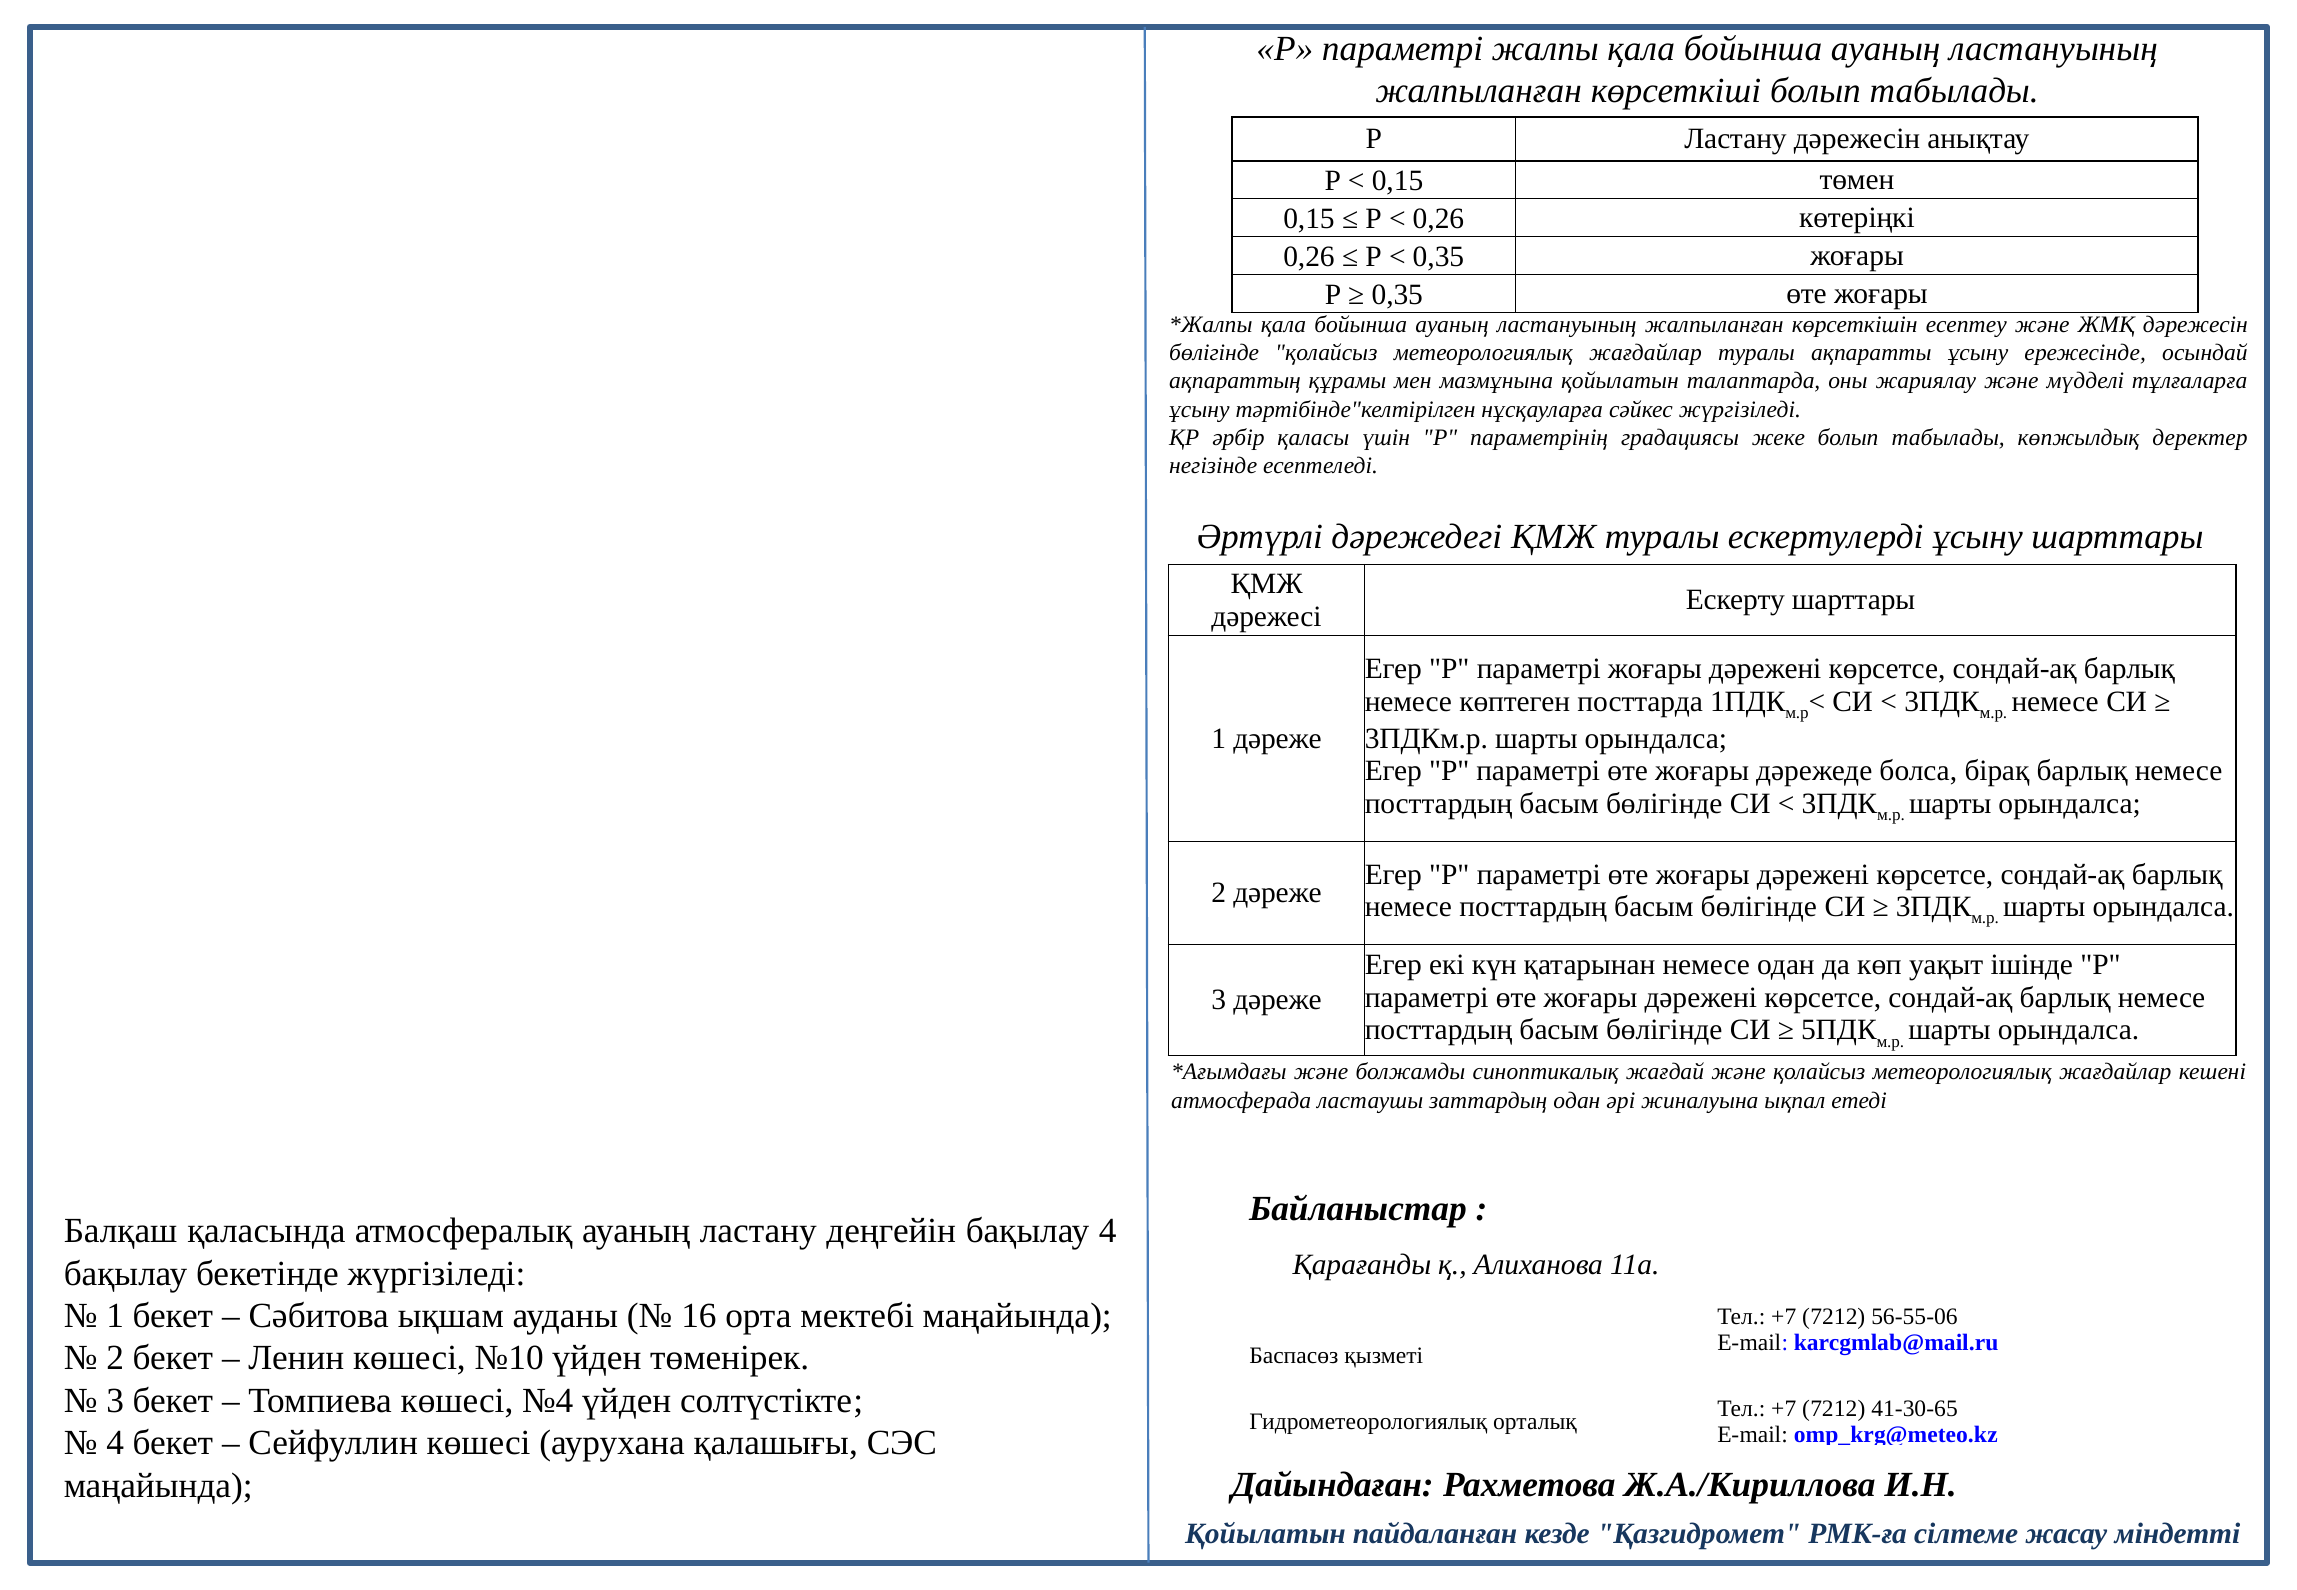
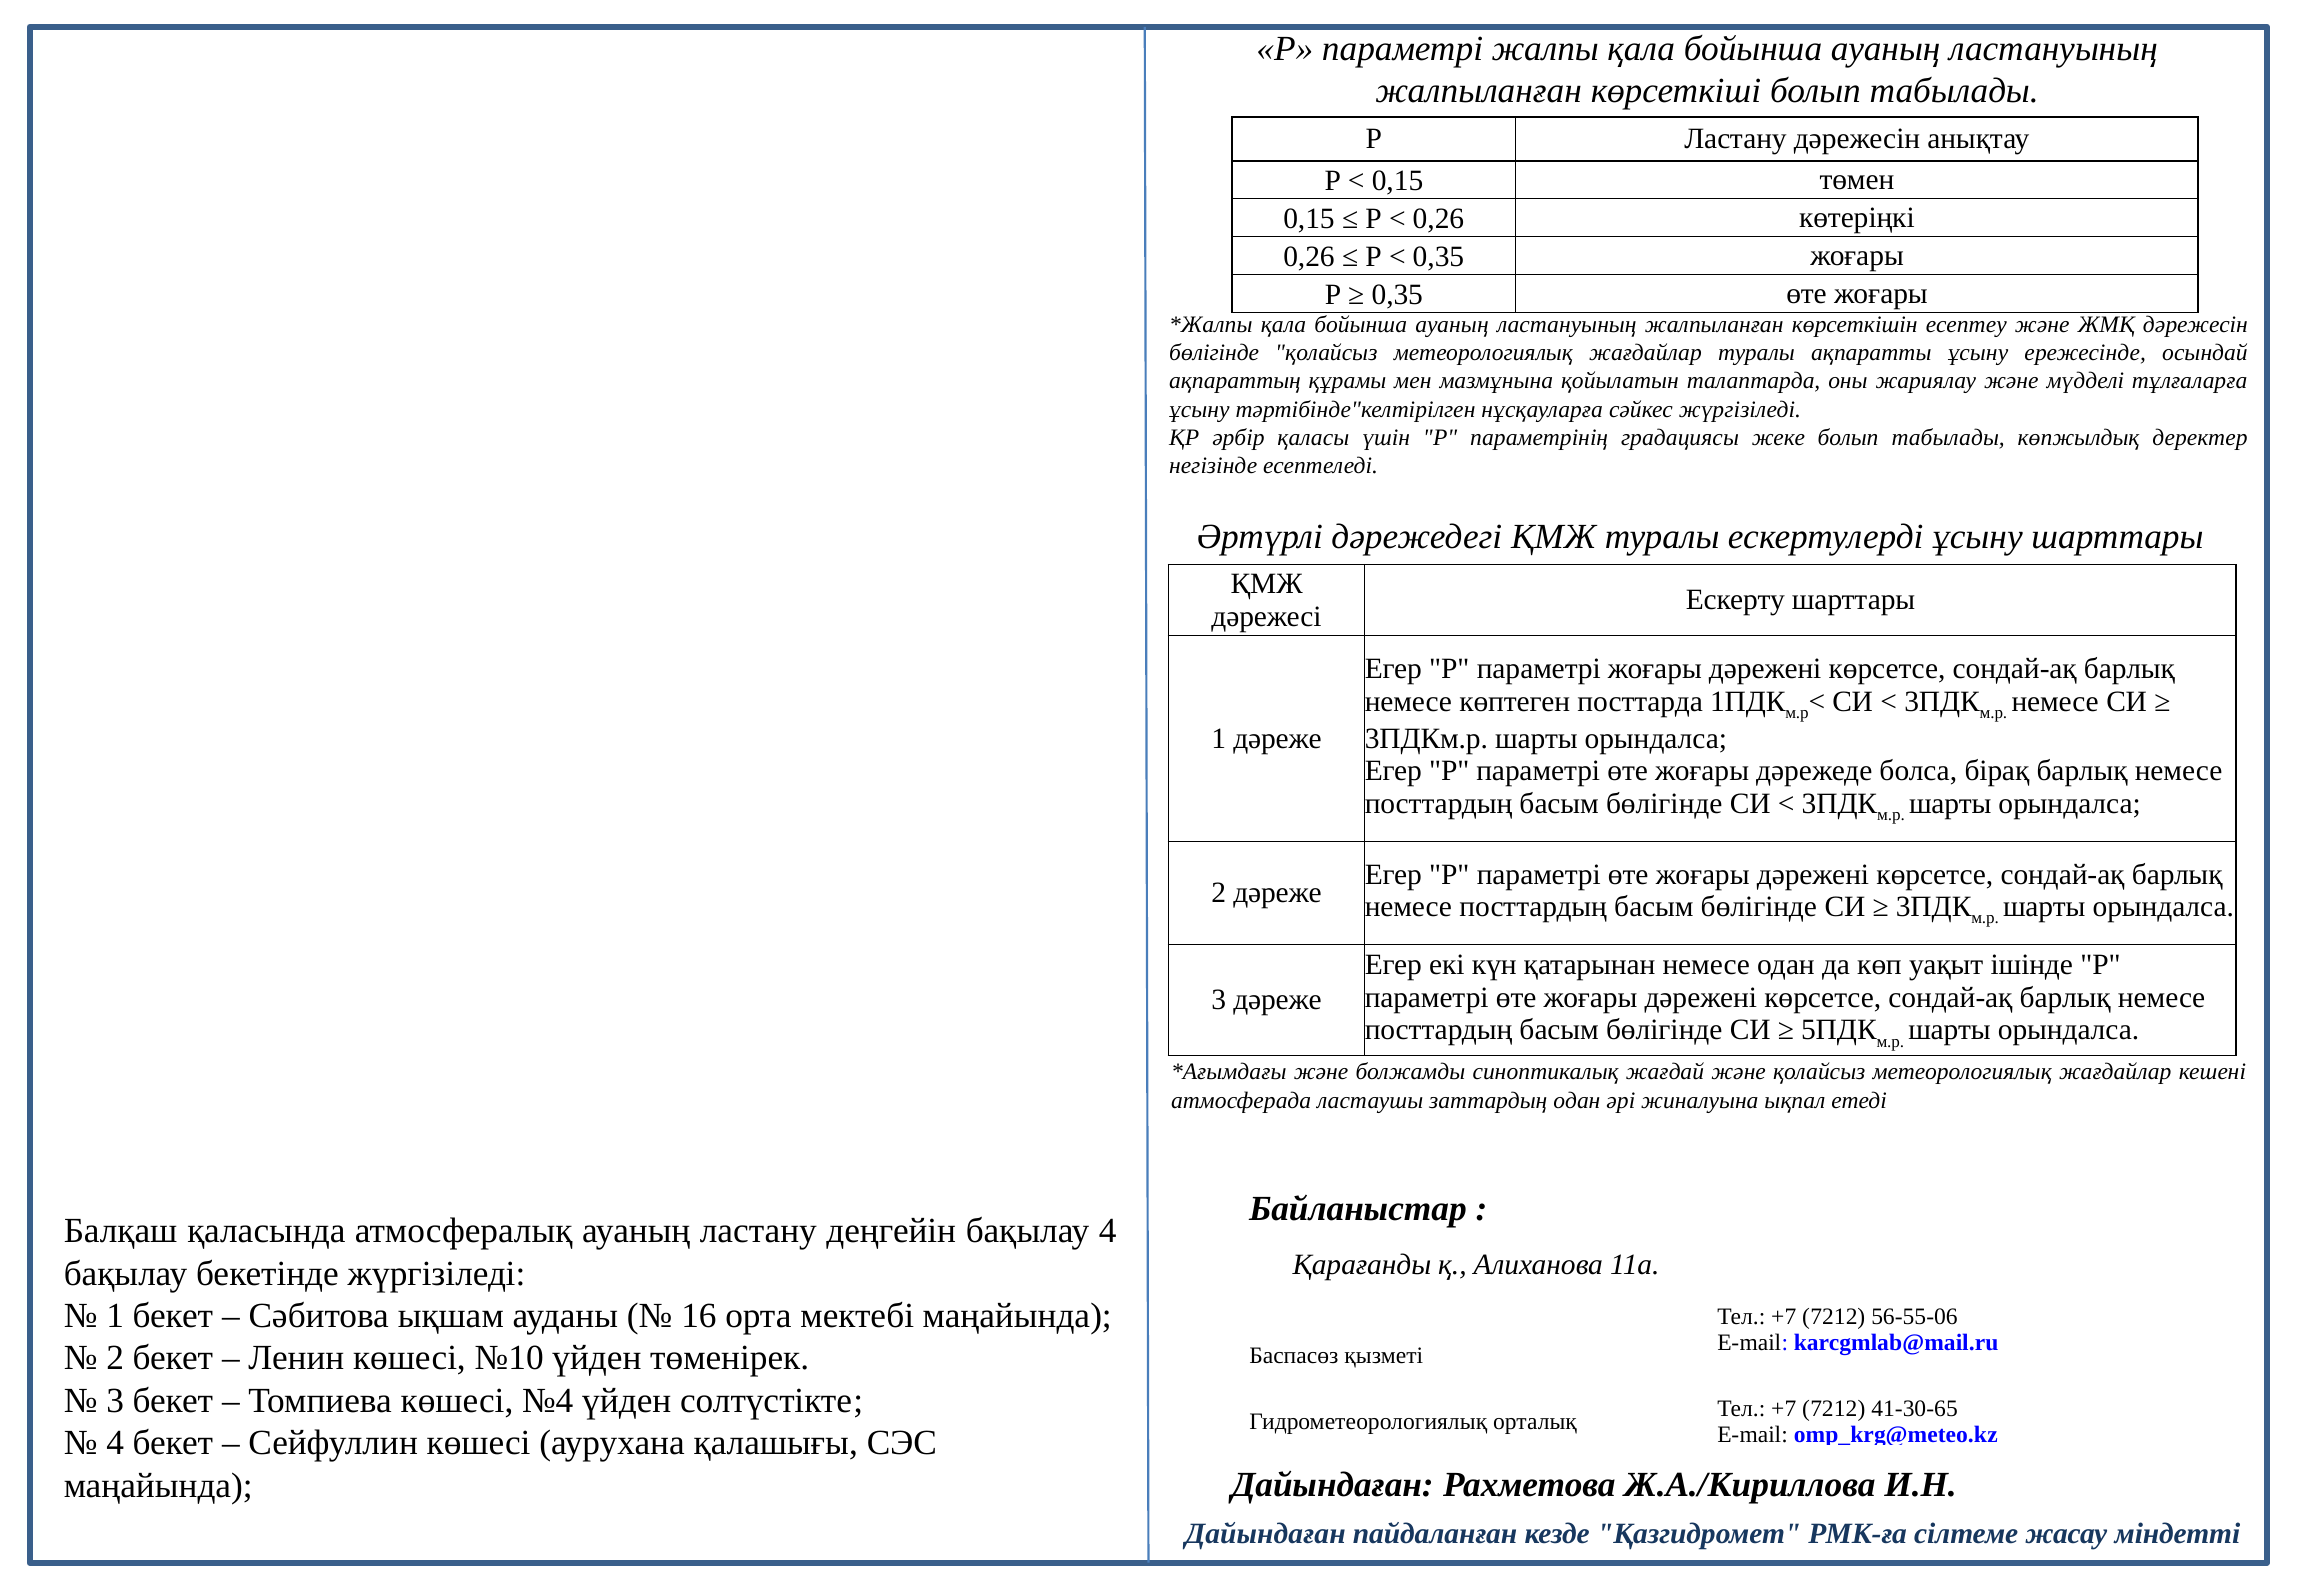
Қойылатын at (1265, 1534): Қойылатын -> Дайындаған
